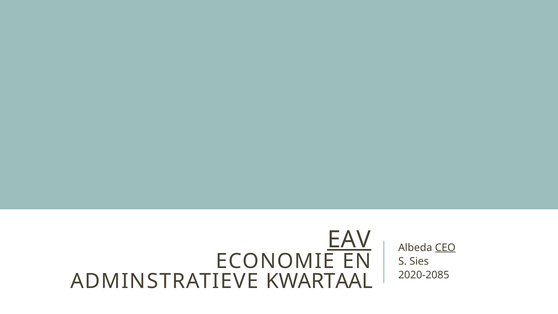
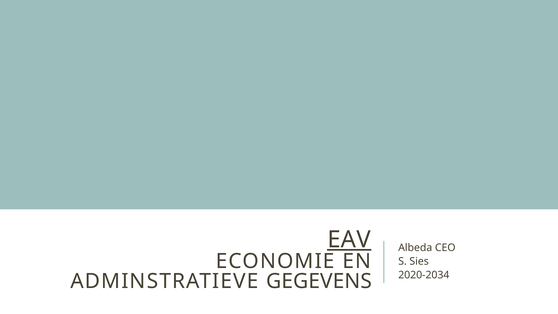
CEO underline: present -> none
2020-2085: 2020-2085 -> 2020-2034
KWARTAAL: KWARTAAL -> GEGEVENS
